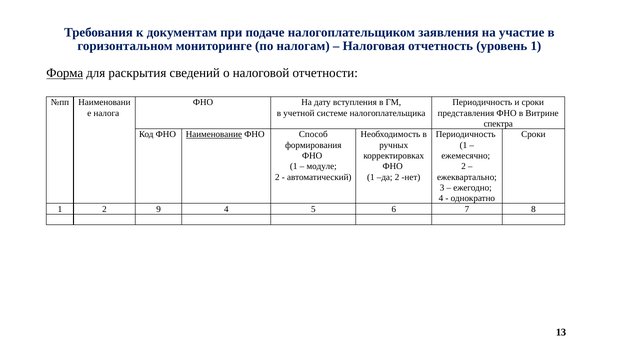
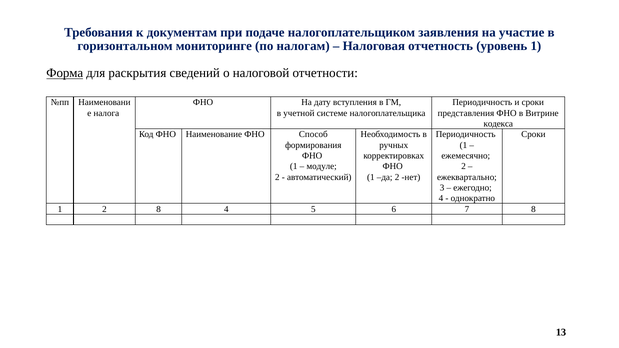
спектра: спектра -> кодекса
Наименование underline: present -> none
2 9: 9 -> 8
